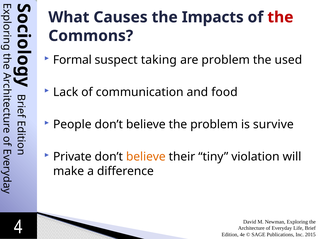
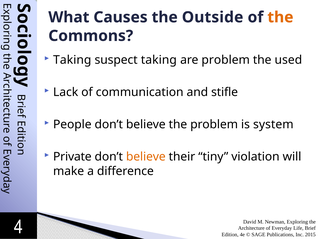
Impacts: Impacts -> Outside
the at (280, 17) colour: red -> orange
Formal at (72, 60): Formal -> Taking
food: food -> stifle
survive: survive -> system
